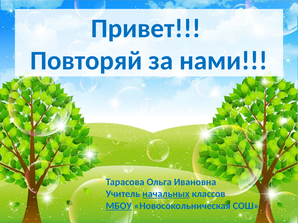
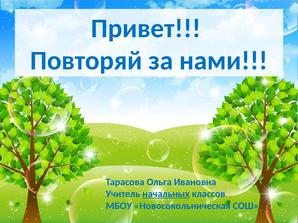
МБОУ underline: present -> none
